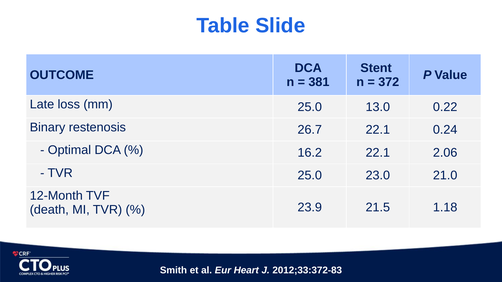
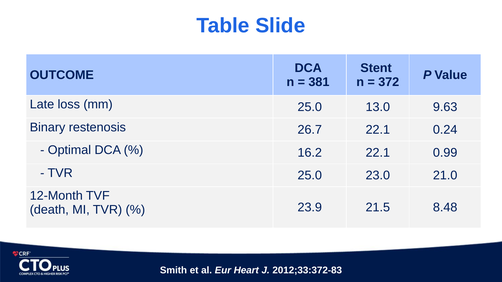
0.22: 0.22 -> 9.63
2.06: 2.06 -> 0.99
1.18: 1.18 -> 8.48
